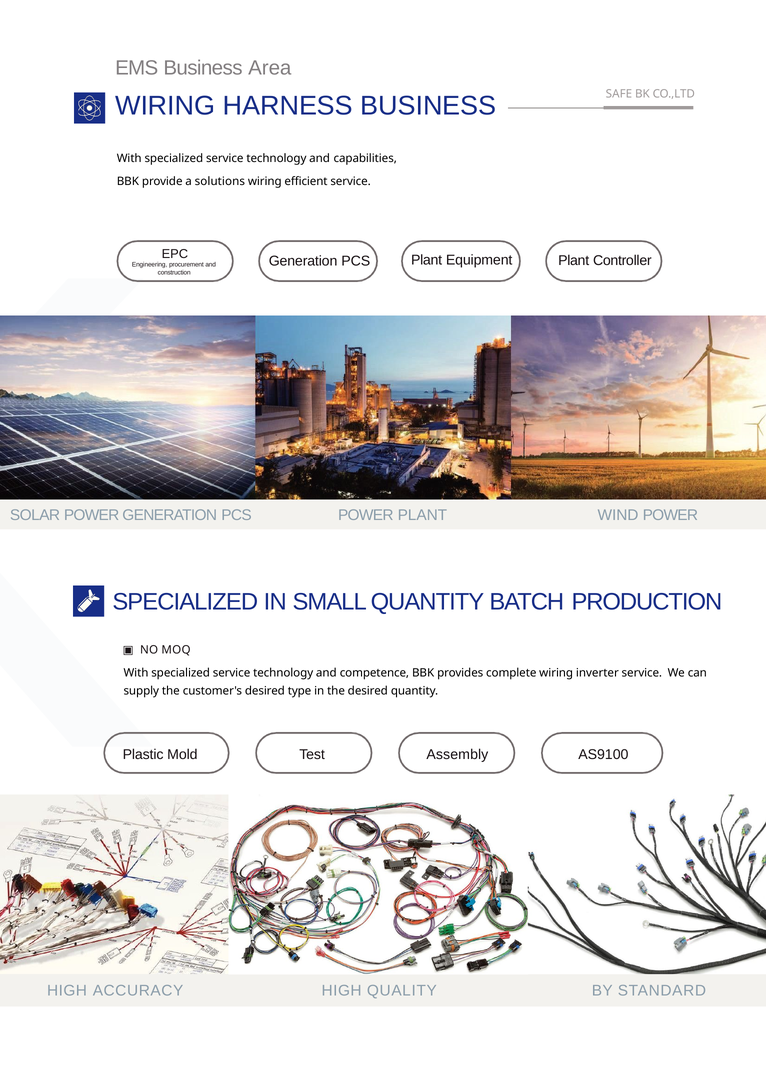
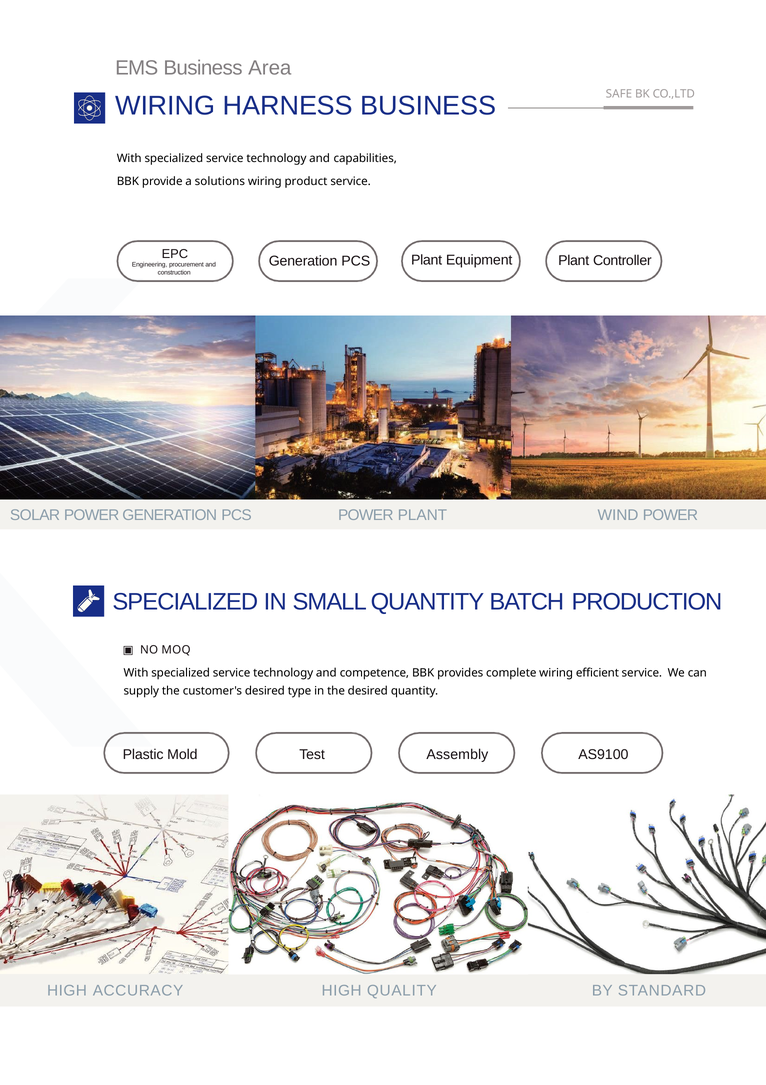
efficient: efficient -> product
inverter: inverter -> efficient
